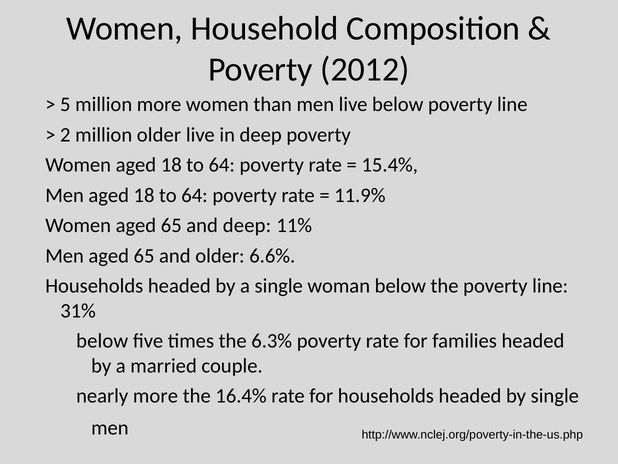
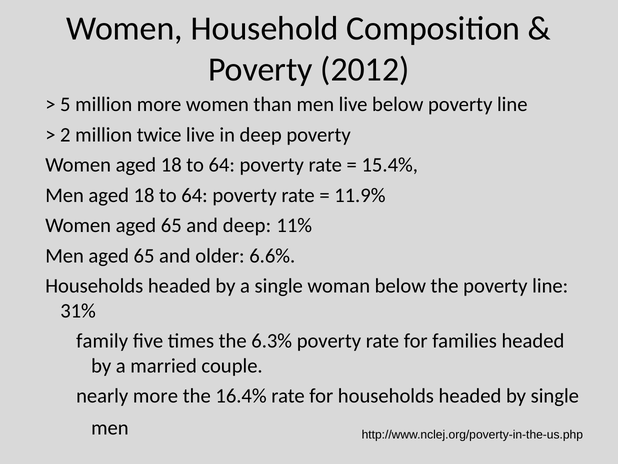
million older: older -> twice
below at (102, 341): below -> family
